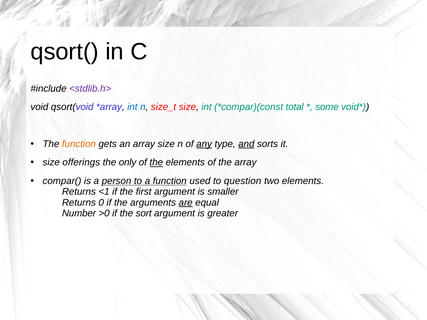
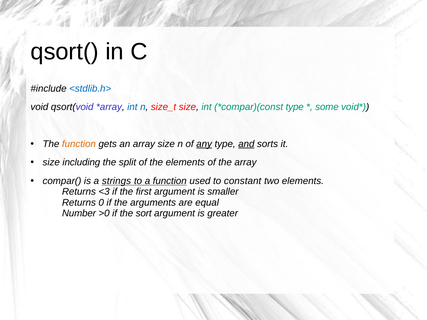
<stdlib.h> colour: purple -> blue
total at (295, 107): total -> type
offerings: offerings -> including
only: only -> split
the at (156, 163) underline: present -> none
person: person -> strings
question: question -> constant
<1: <1 -> <3
are underline: present -> none
